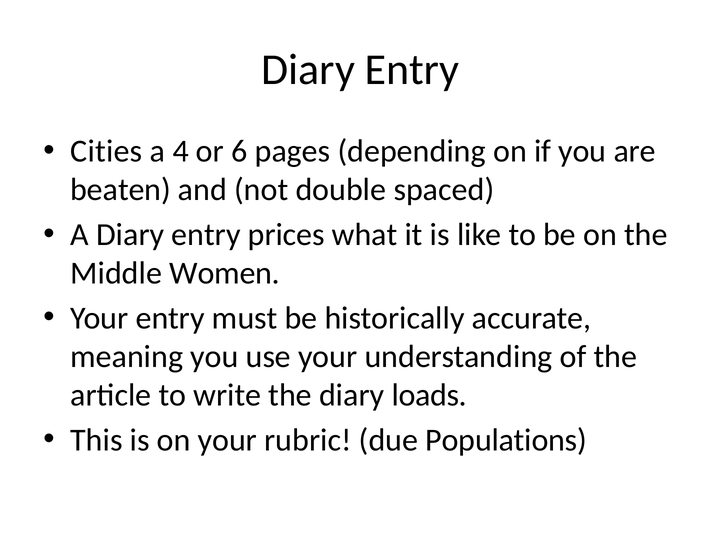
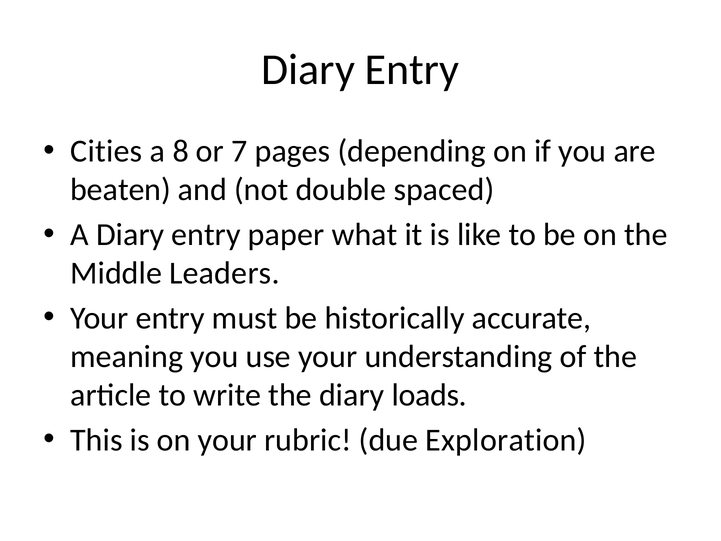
4: 4 -> 8
6: 6 -> 7
prices: prices -> paper
Women: Women -> Leaders
Populations: Populations -> Exploration
